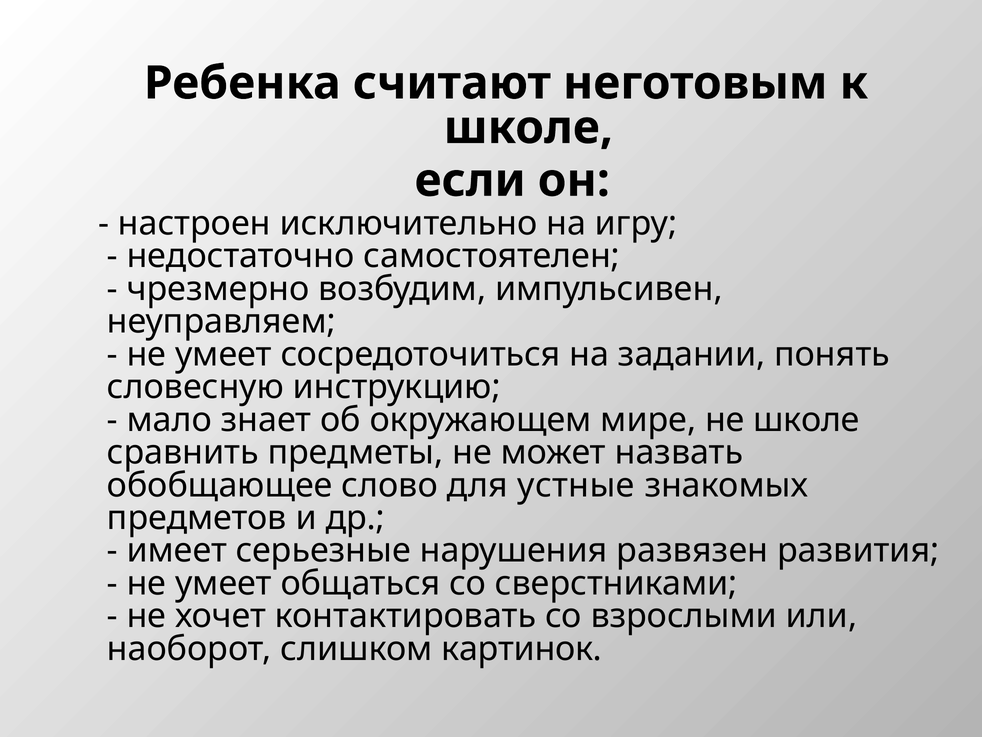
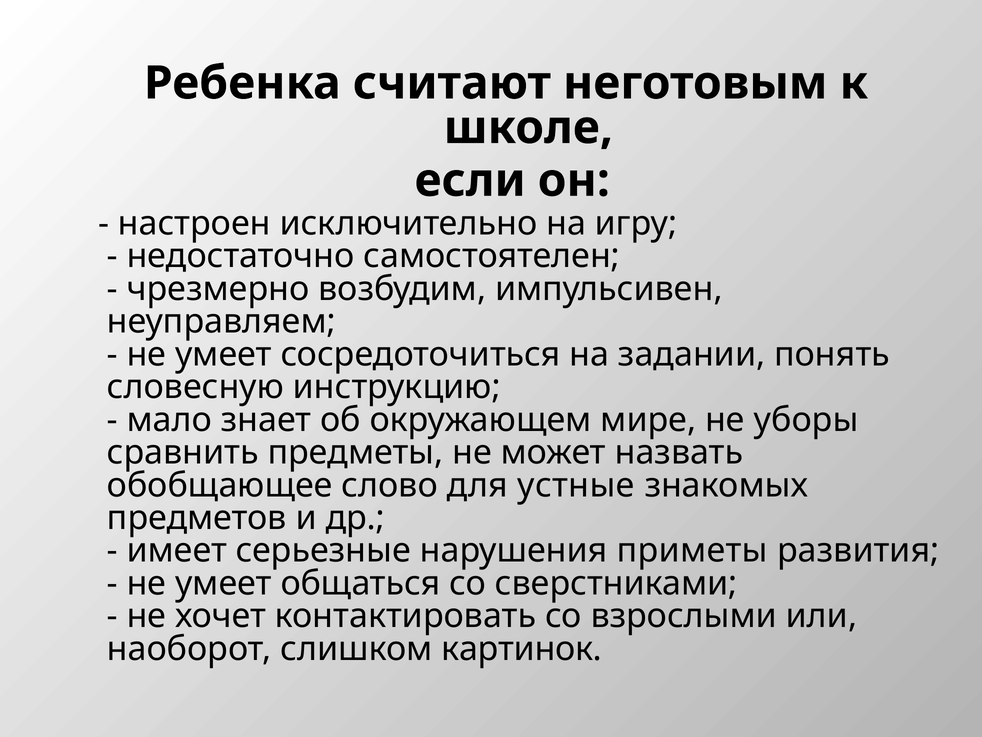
не школе: школе -> уборы
развязен: развязен -> приметы
